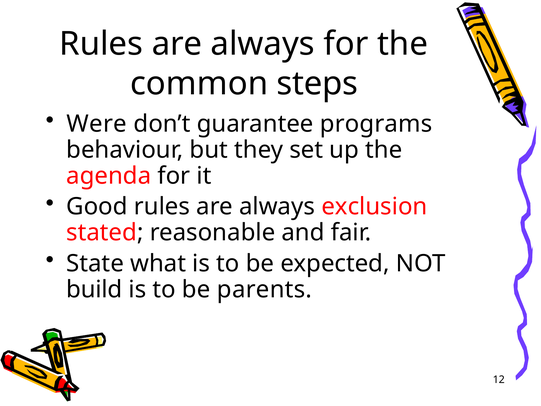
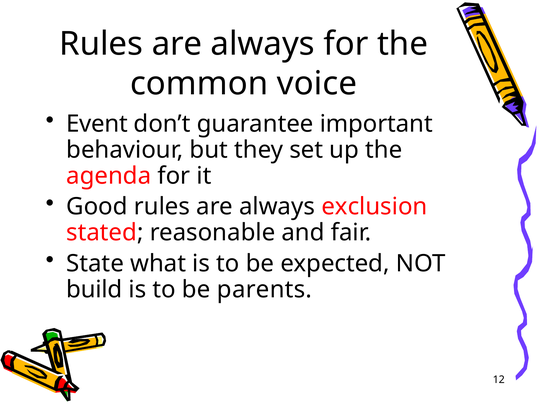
steps: steps -> voice
Were: Were -> Event
programs: programs -> important
